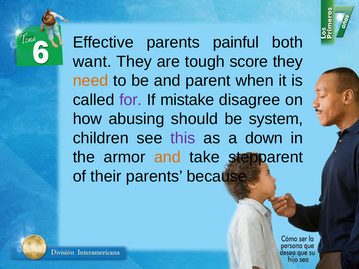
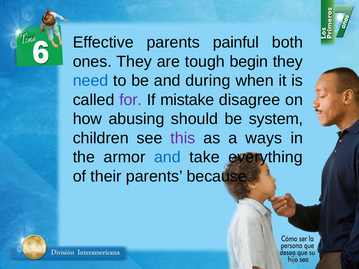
want: want -> ones
score: score -> begin
need colour: orange -> blue
parent: parent -> during
down: down -> ways
and at (167, 157) colour: orange -> blue
stepparent: stepparent -> everything
